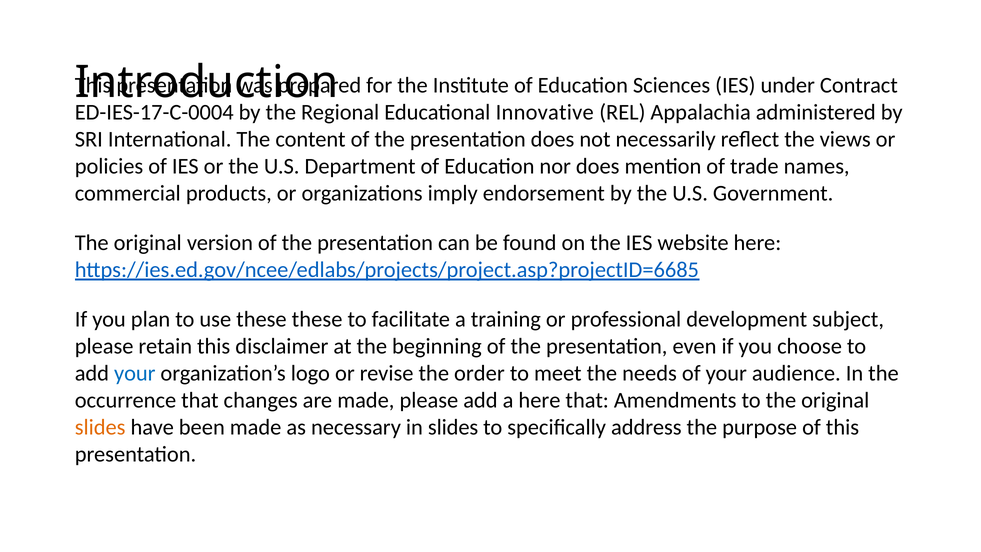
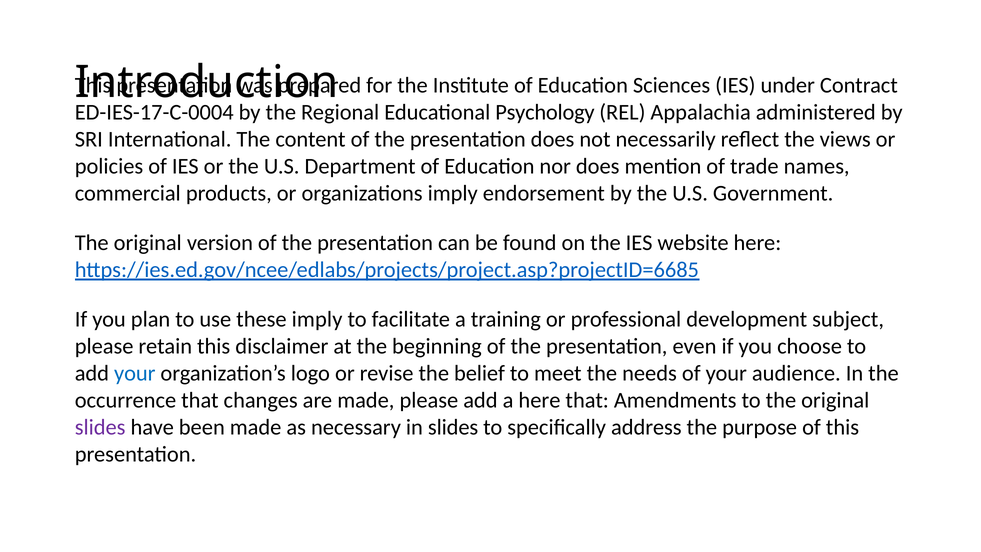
Innovative: Innovative -> Psychology
these these: these -> imply
order: order -> belief
slides at (100, 427) colour: orange -> purple
